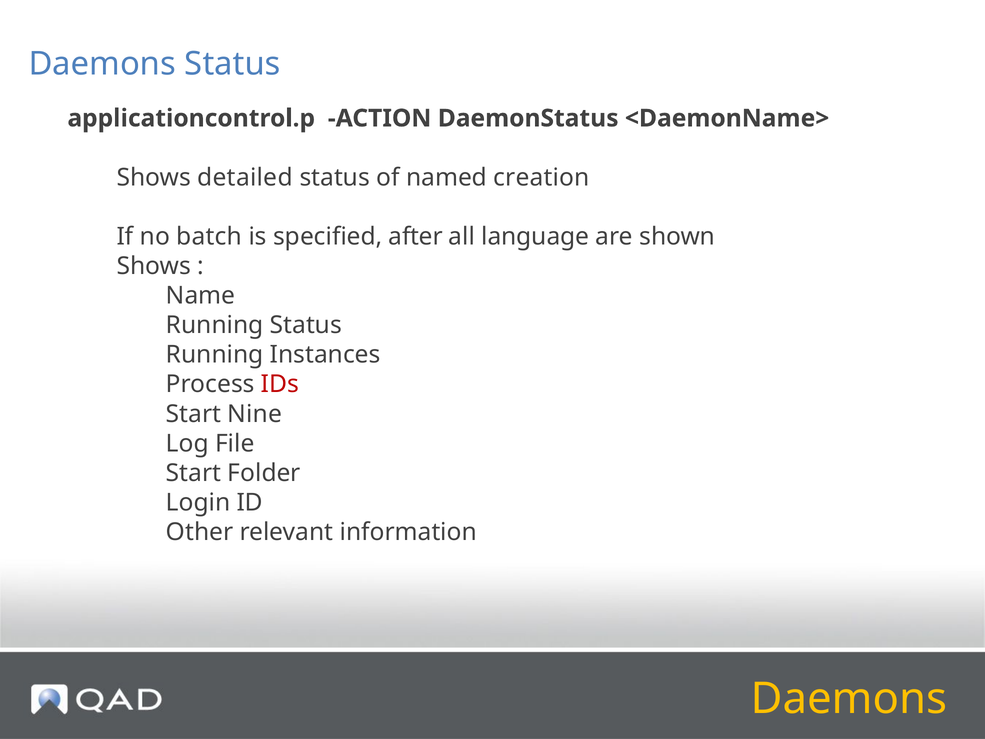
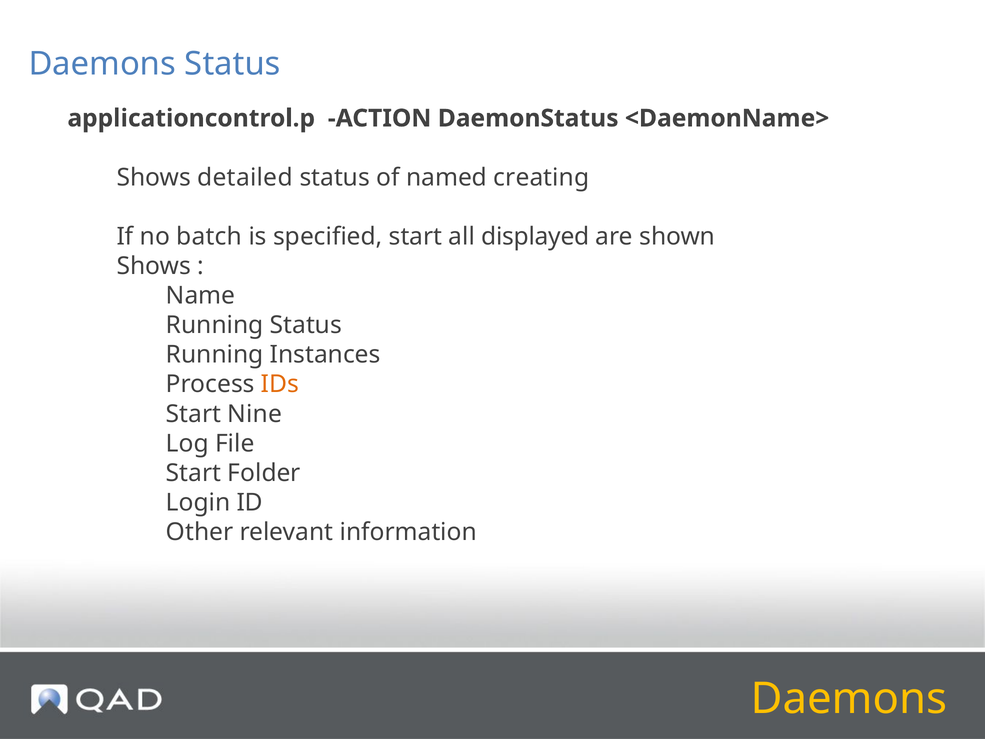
creation: creation -> creating
specified after: after -> start
language: language -> displayed
IDs colour: red -> orange
